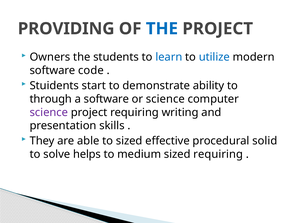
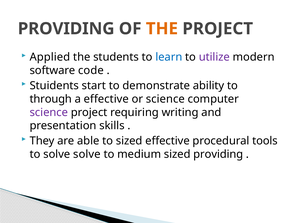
THE at (162, 29) colour: blue -> orange
Owners: Owners -> Applied
utilize colour: blue -> purple
a software: software -> effective
solid: solid -> tools
solve helps: helps -> solve
sized requiring: requiring -> providing
